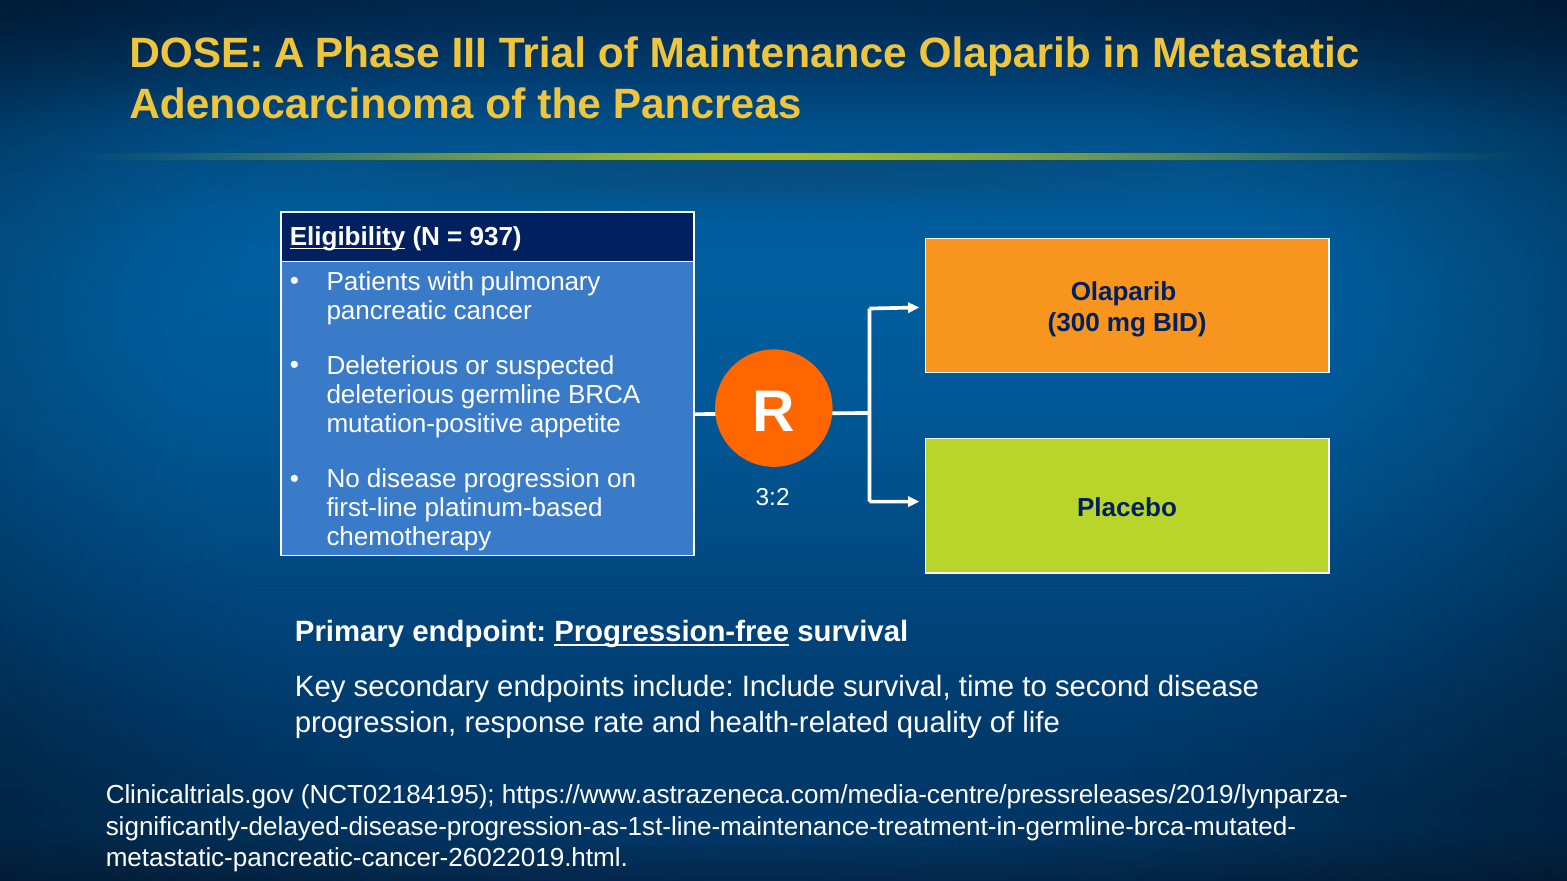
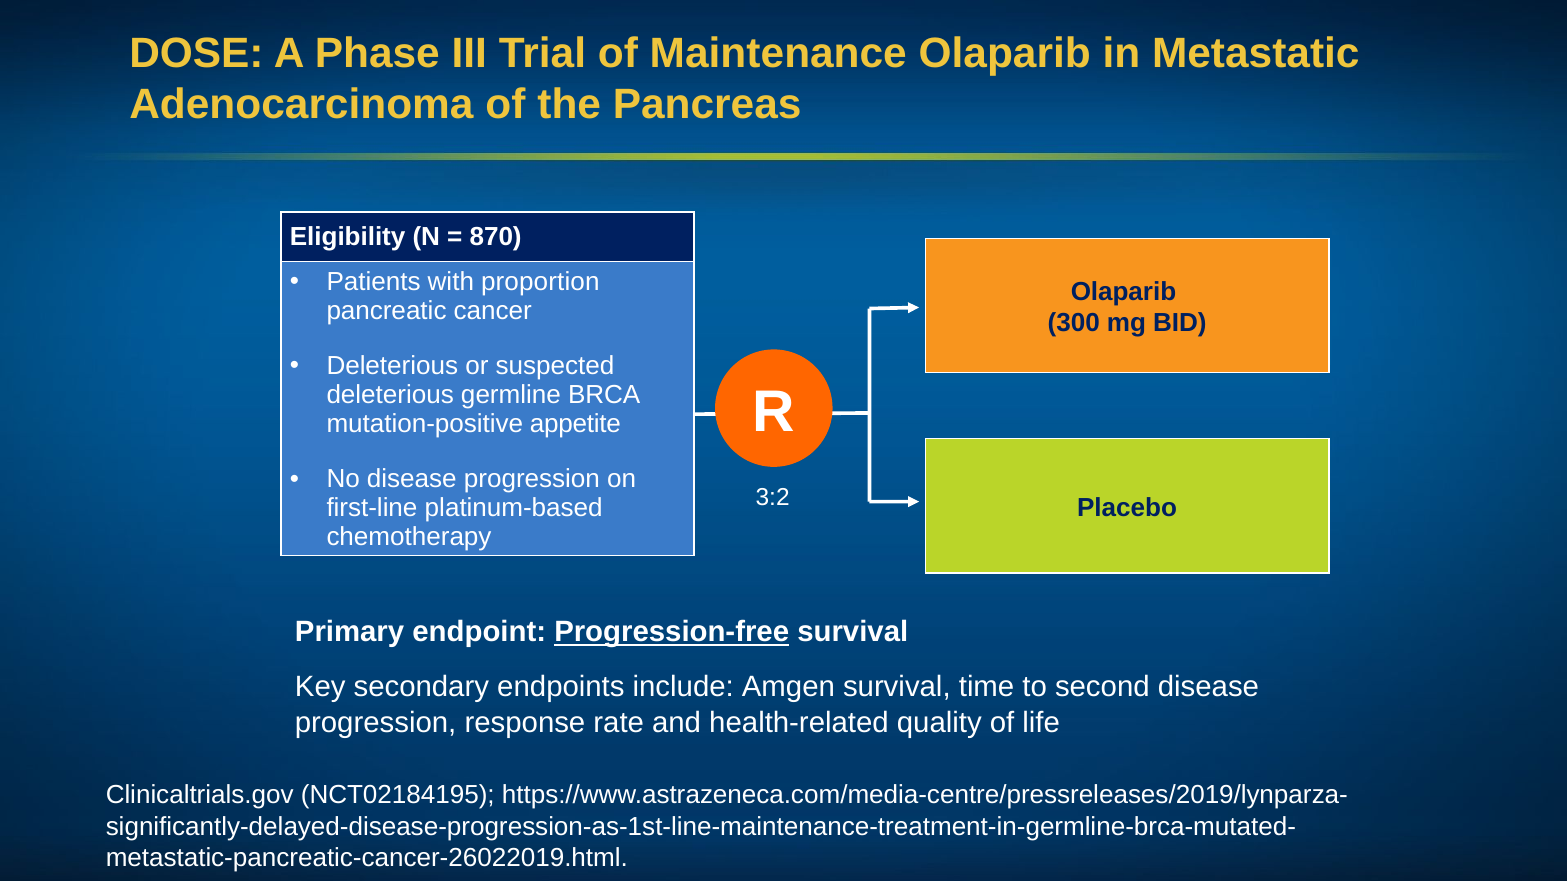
Eligibility underline: present -> none
937: 937 -> 870
pulmonary: pulmonary -> proportion
include Include: Include -> Amgen
